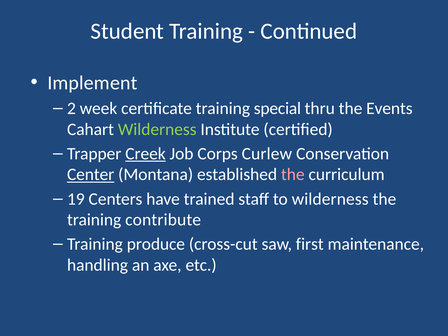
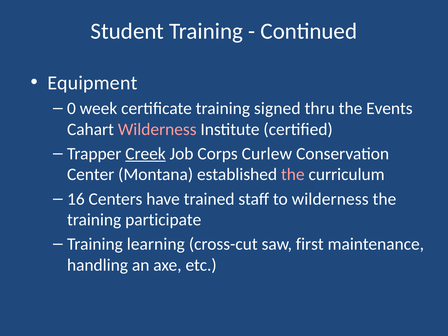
Implement: Implement -> Equipment
2: 2 -> 0
special: special -> signed
Wilderness at (157, 129) colour: light green -> pink
Center underline: present -> none
19: 19 -> 16
contribute: contribute -> participate
produce: produce -> learning
